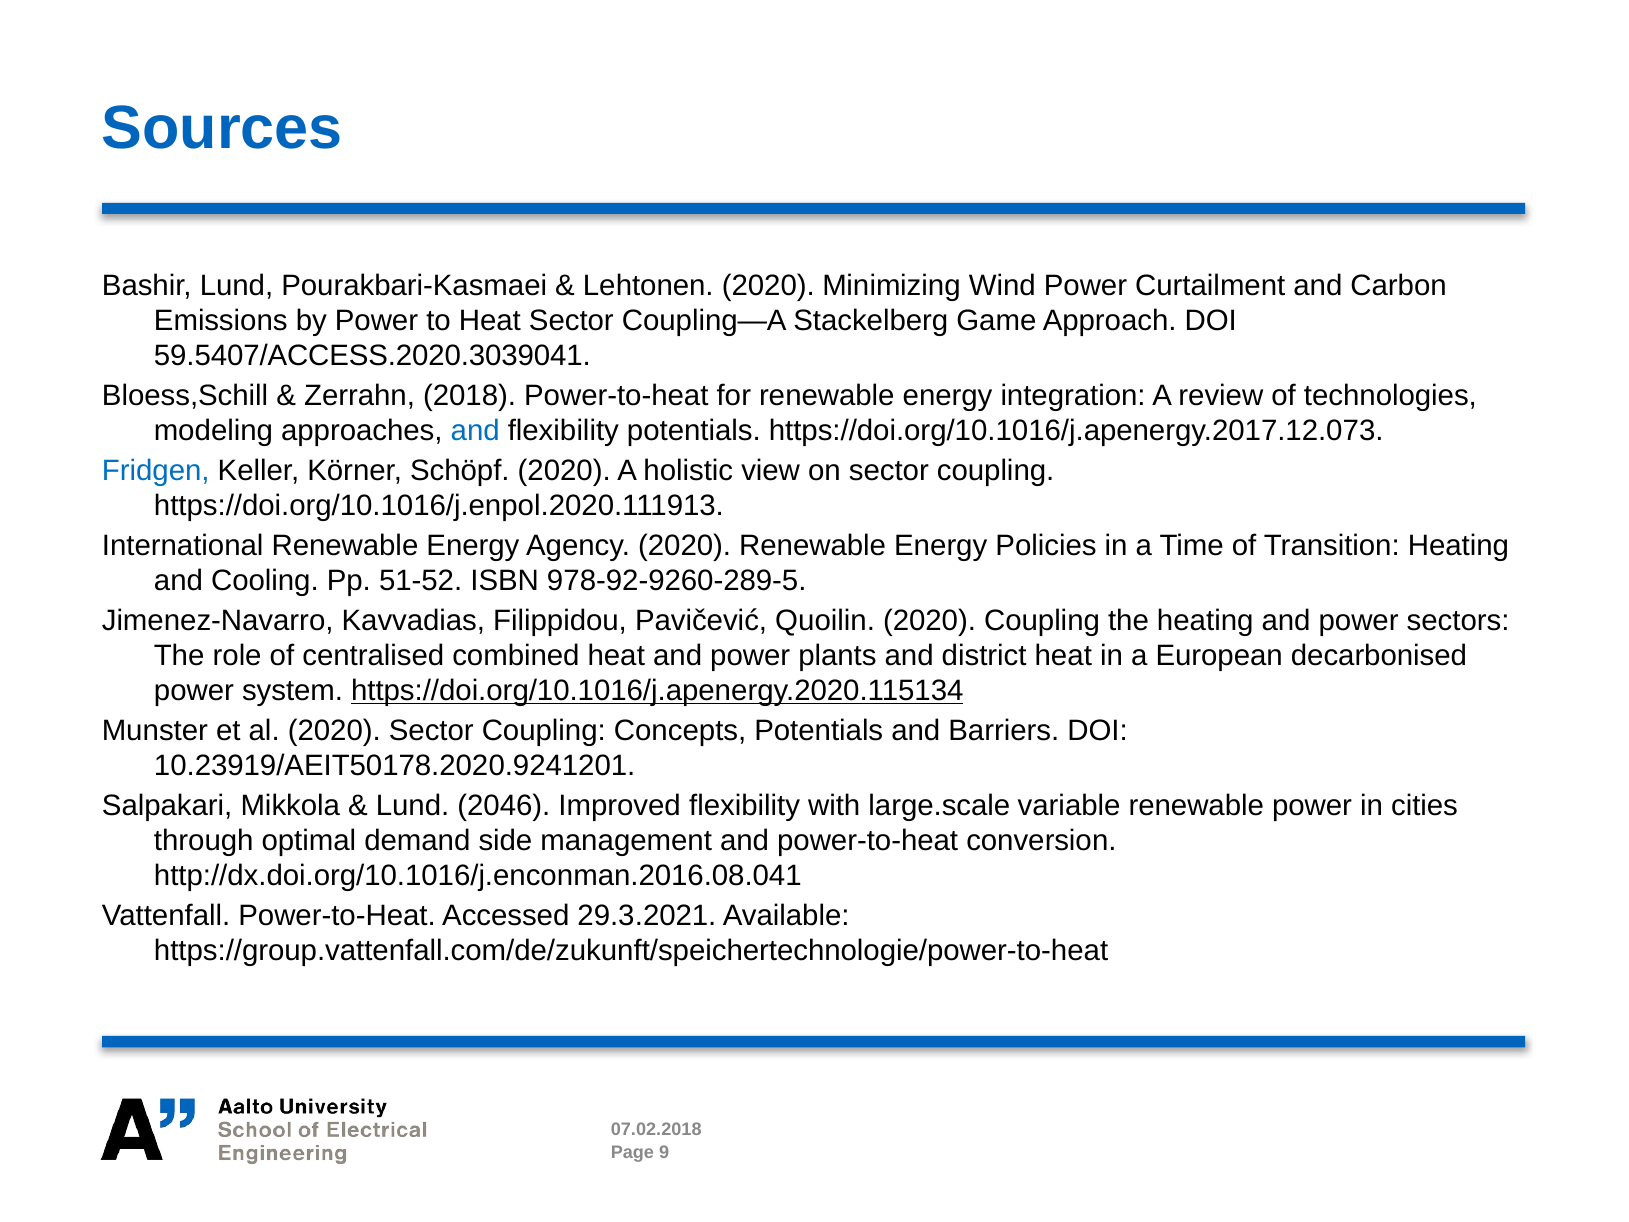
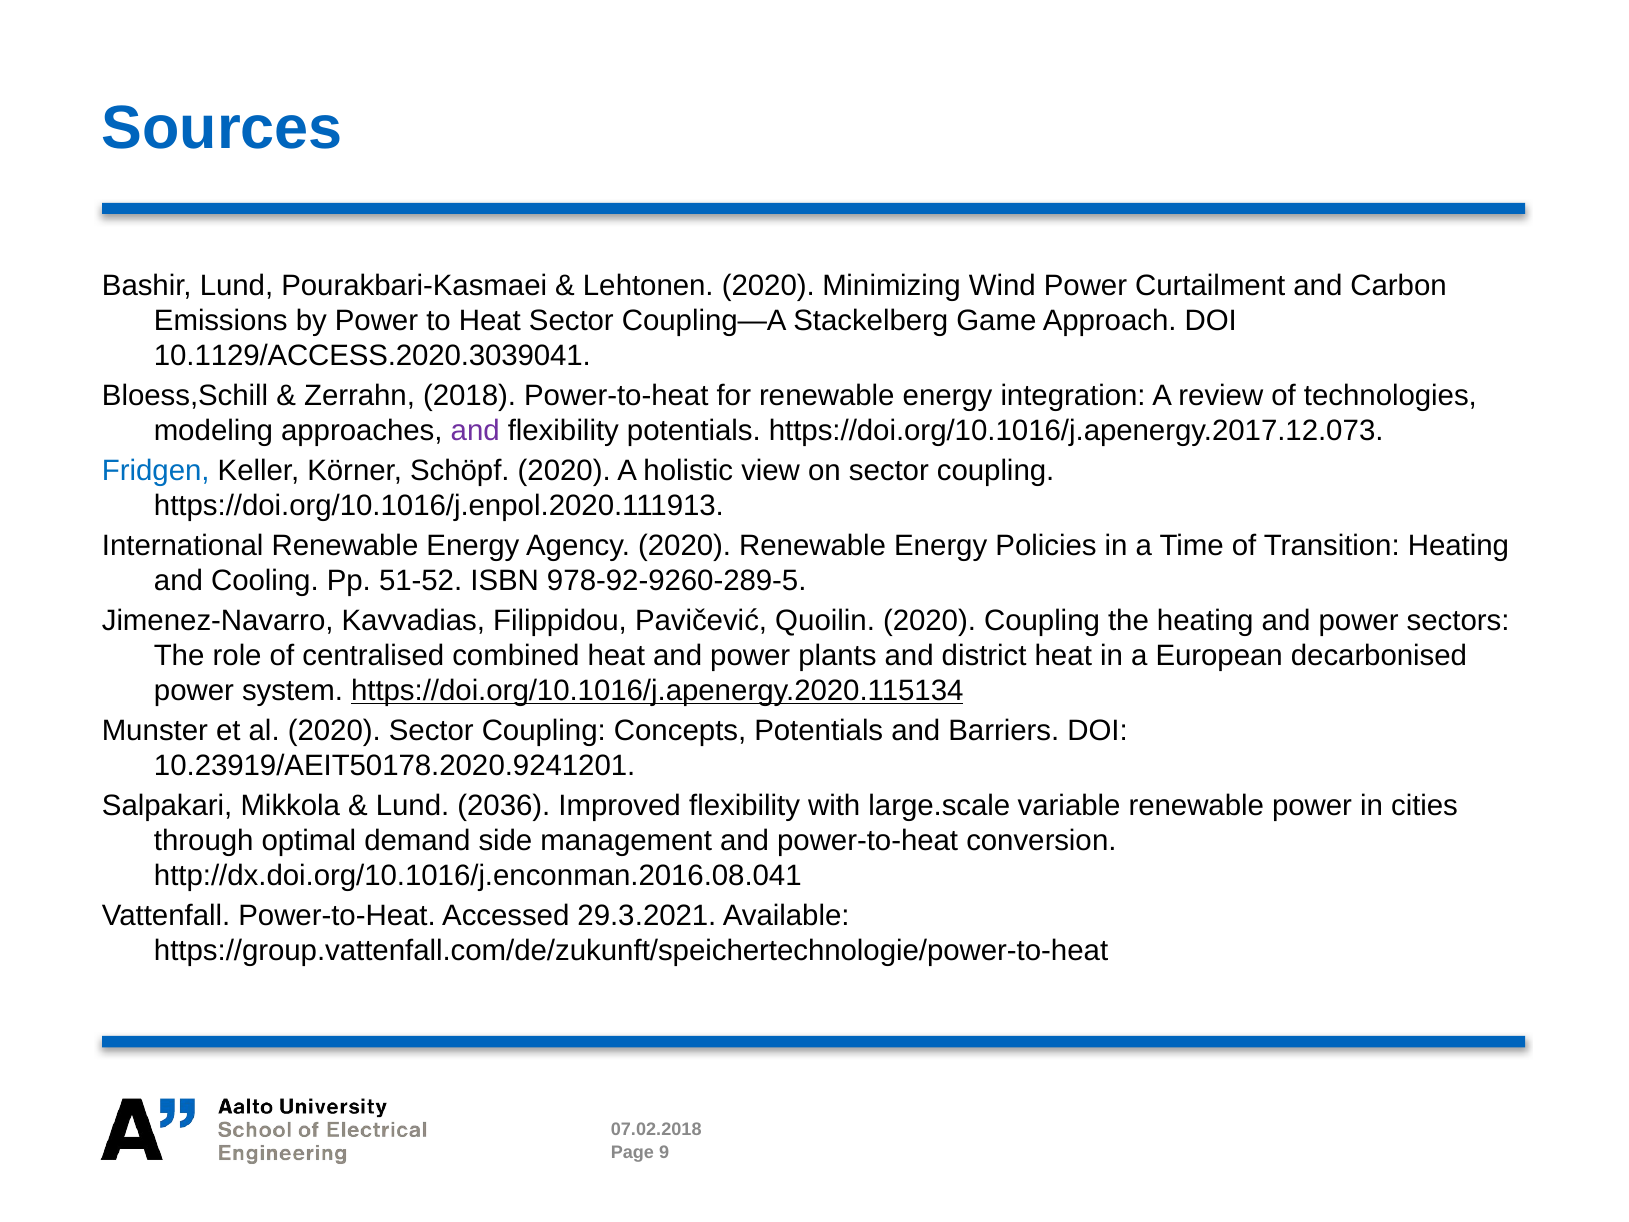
59.5407/ACCESS.2020.3039041: 59.5407/ACCESS.2020.3039041 -> 10.1129/ACCESS.2020.3039041
and at (475, 430) colour: blue -> purple
2046: 2046 -> 2036
